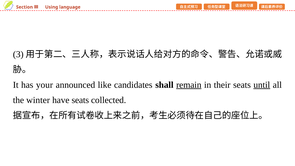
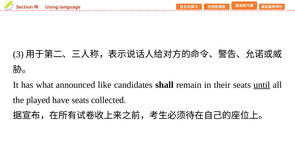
your: your -> what
remain underline: present -> none
winter: winter -> played
